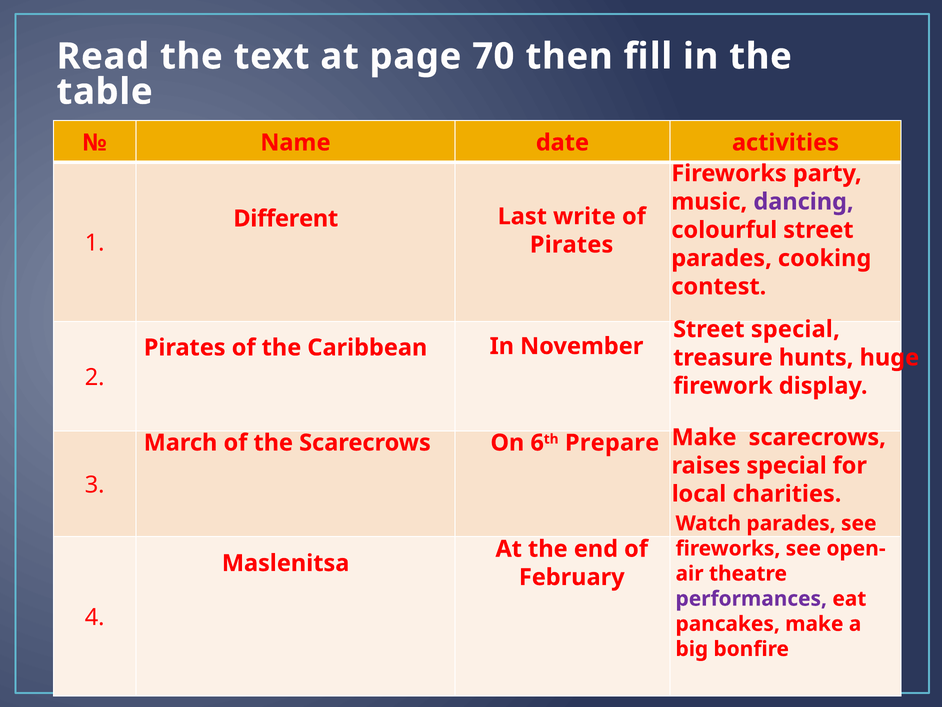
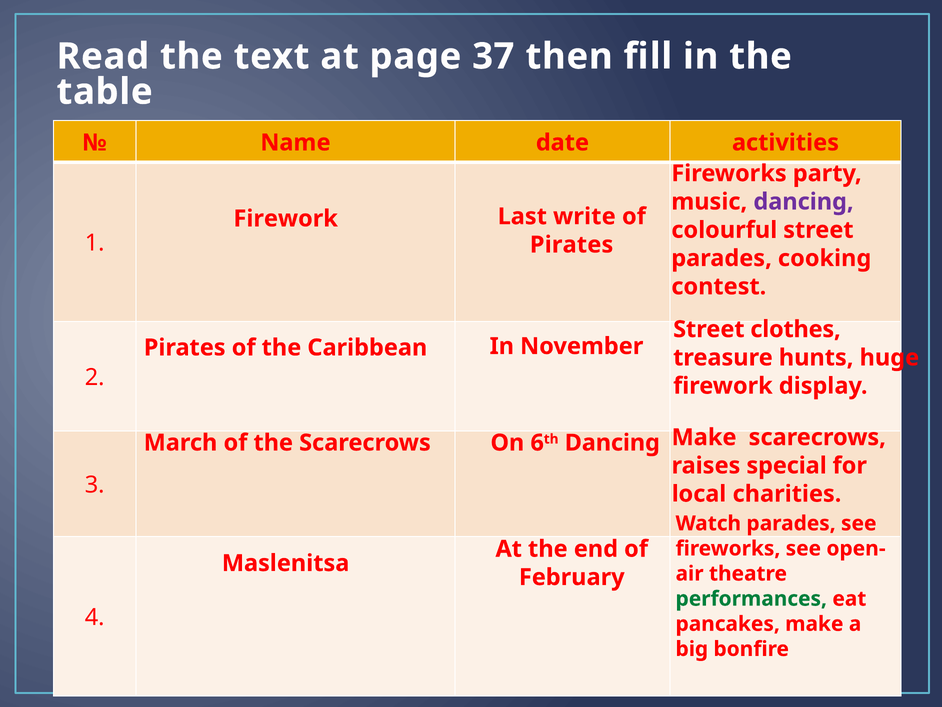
70: 70 -> 37
Different at (286, 218): Different -> Firework
Street special: special -> clothes
6th Prepare: Prepare -> Dancing
performances colour: purple -> green
